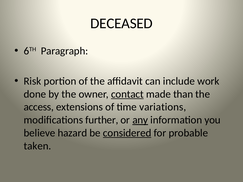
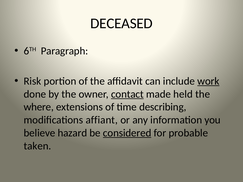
work underline: none -> present
than: than -> held
access: access -> where
variations: variations -> describing
further: further -> affiant
any underline: present -> none
